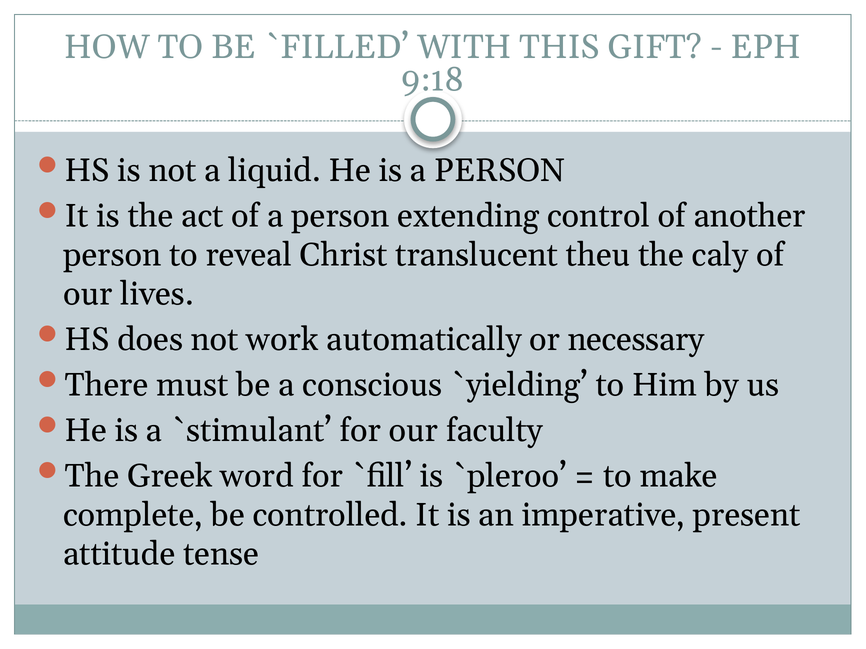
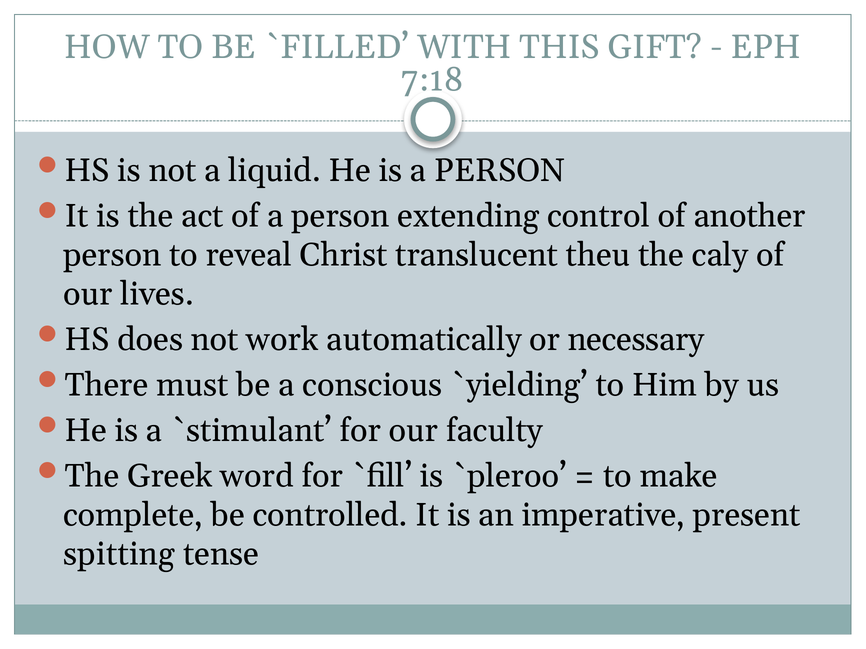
9:18: 9:18 -> 7:18
attitude: attitude -> spitting
